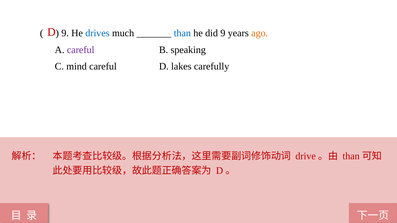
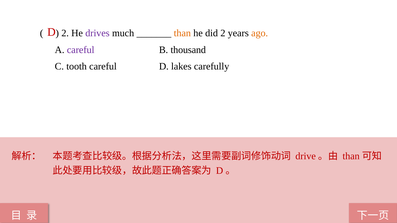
9 at (65, 33): 9 -> 2
drives colour: blue -> purple
than colour: blue -> orange
did 9: 9 -> 2
speaking: speaking -> thousand
mind: mind -> tooth
